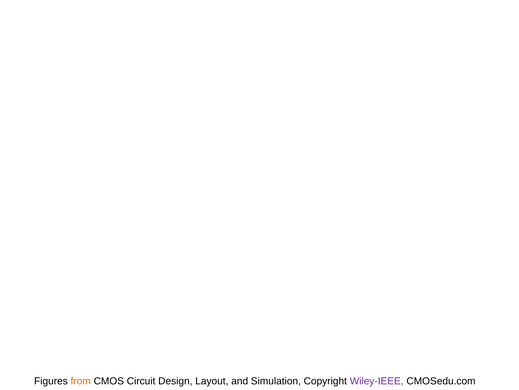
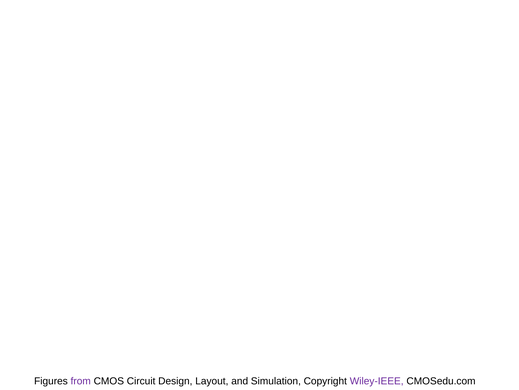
from colour: orange -> purple
